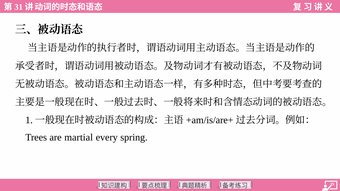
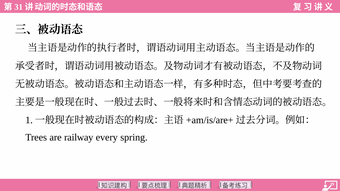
martial: martial -> railway
